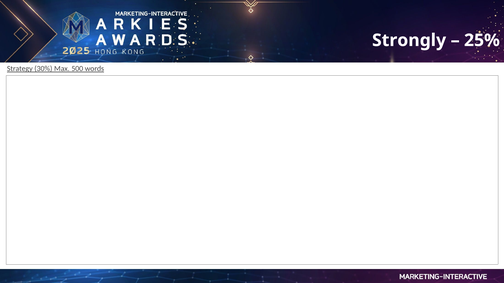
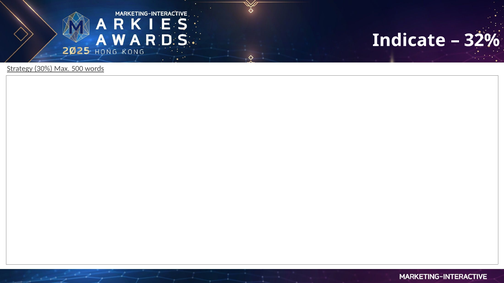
Strongly: Strongly -> Indicate
25%: 25% -> 32%
